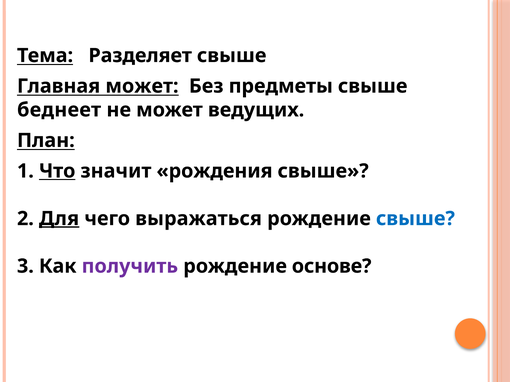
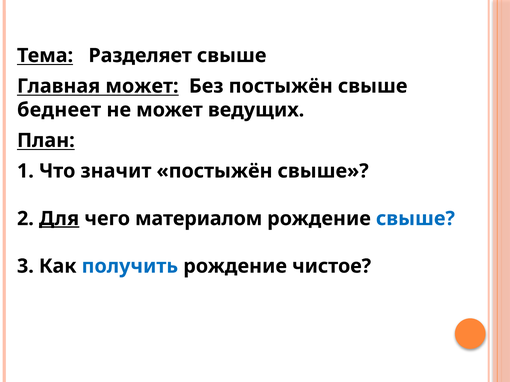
Без предметы: предметы -> постыжён
Что underline: present -> none
значит рождения: рождения -> постыжён
выражаться: выражаться -> материалом
получить colour: purple -> blue
основе: основе -> чистое
